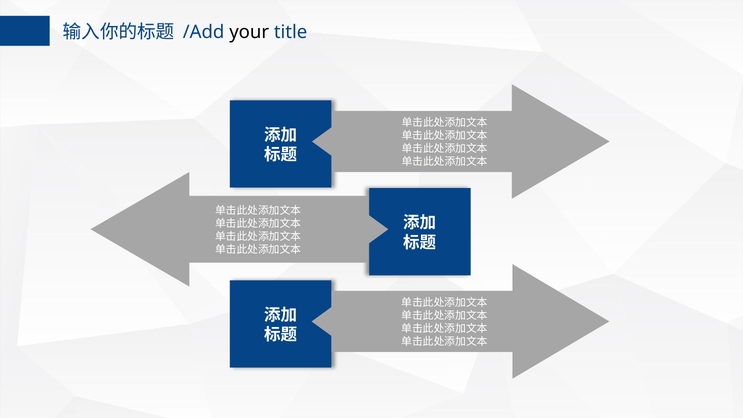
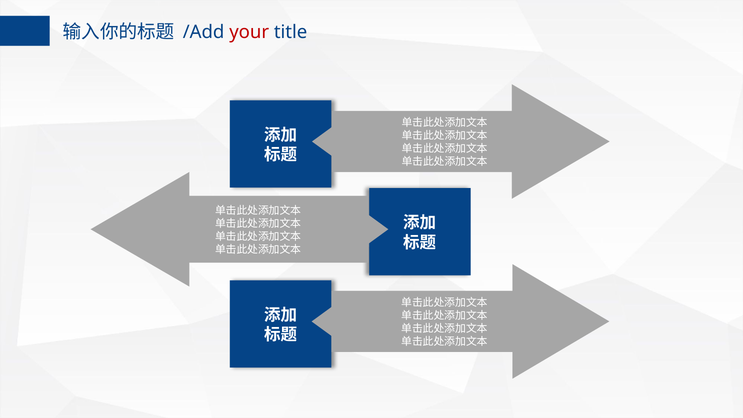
your colour: black -> red
